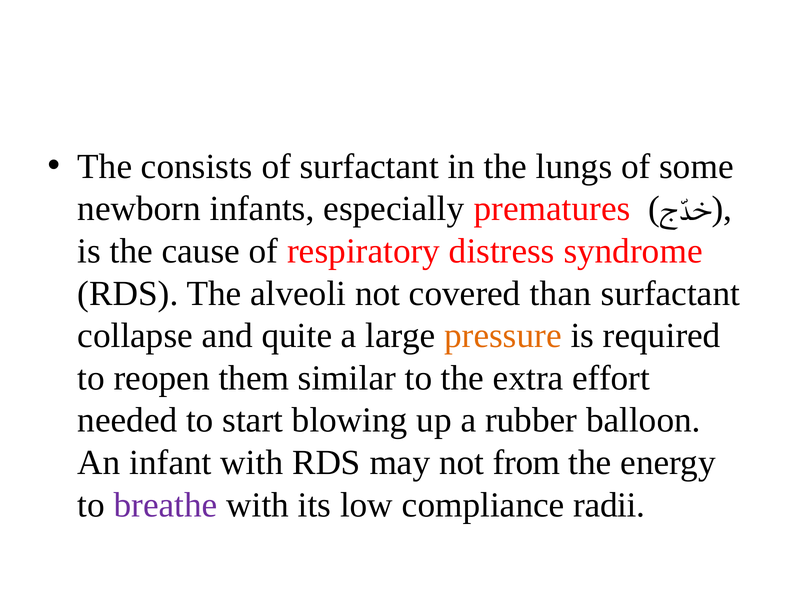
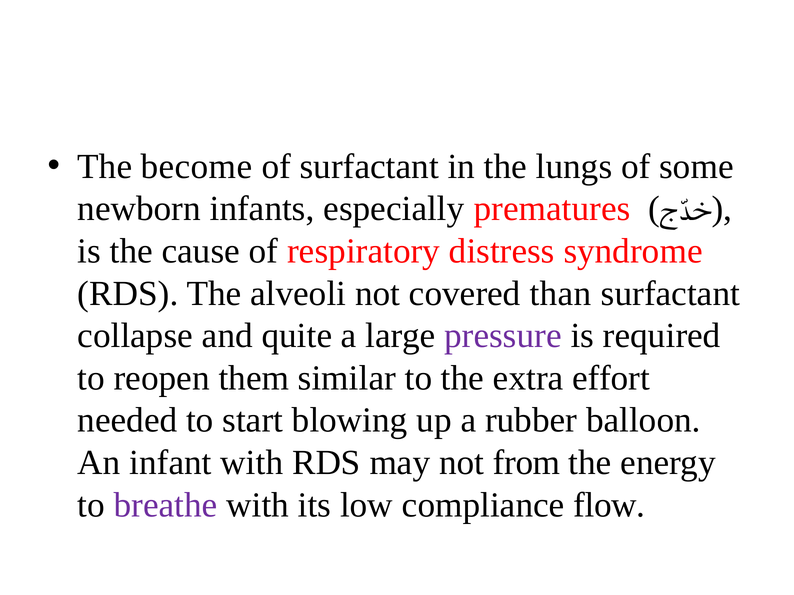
consists: consists -> become
pressure colour: orange -> purple
radii: radii -> flow
